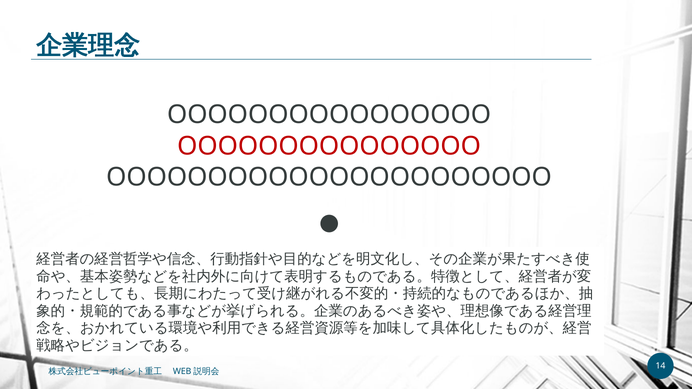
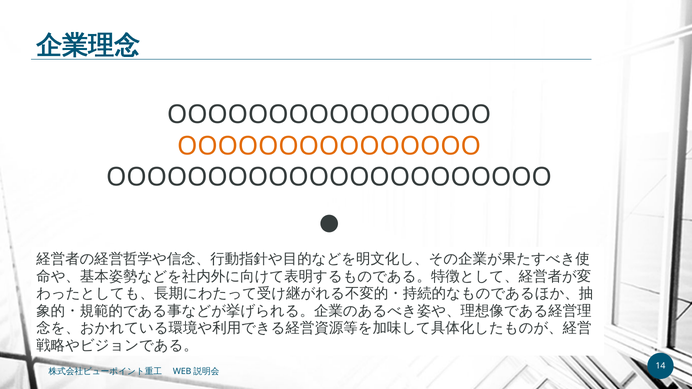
OOOOOOOOOOOOOOO colour: red -> orange
